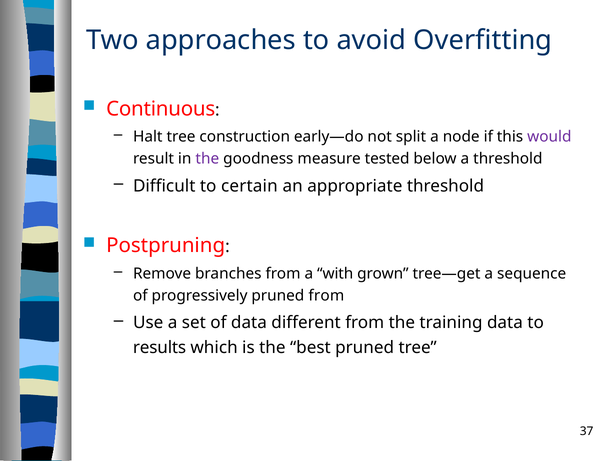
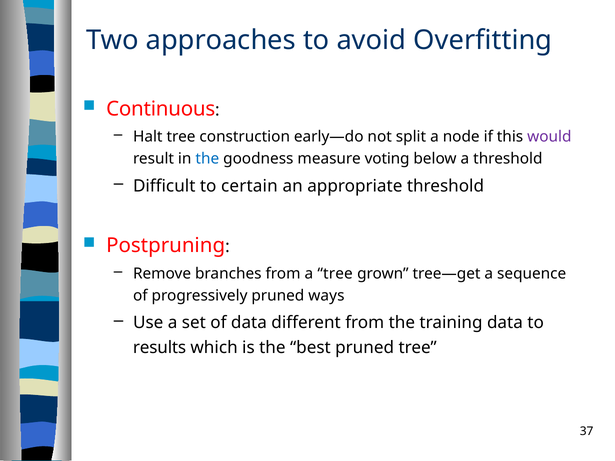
the at (207, 159) colour: purple -> blue
tested: tested -> voting
a with: with -> tree
pruned from: from -> ways
